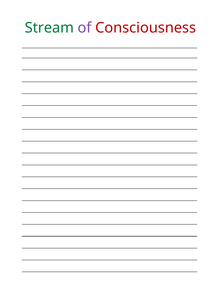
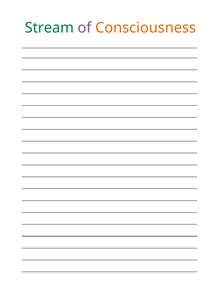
Consciousness colour: red -> orange
